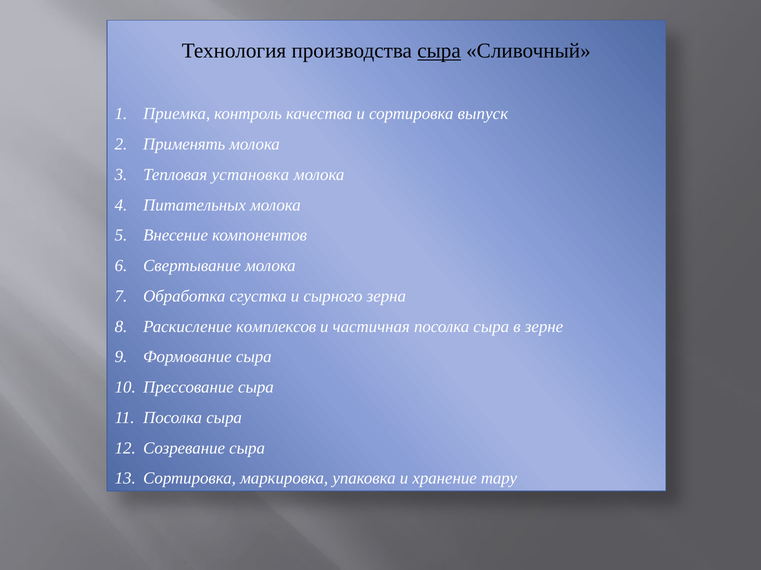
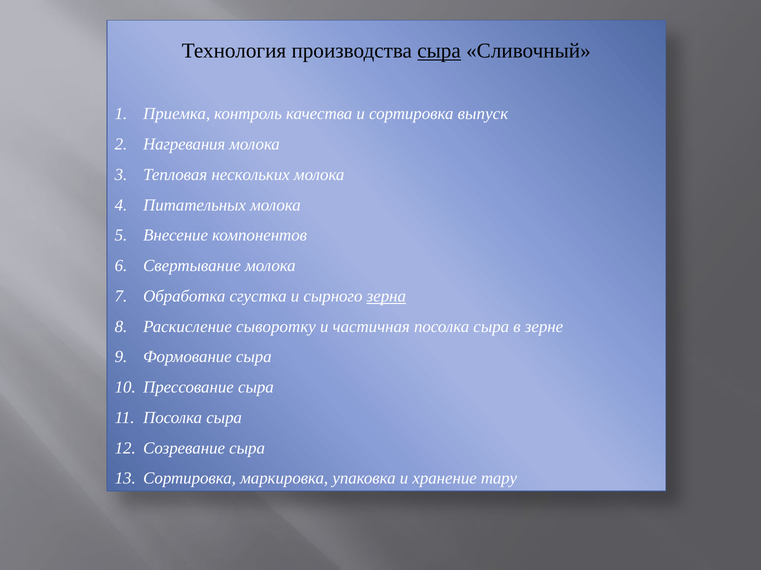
Применять: Применять -> Нагревания
установка: установка -> нескольких
зерна underline: none -> present
комплексов: комплексов -> сыворотку
